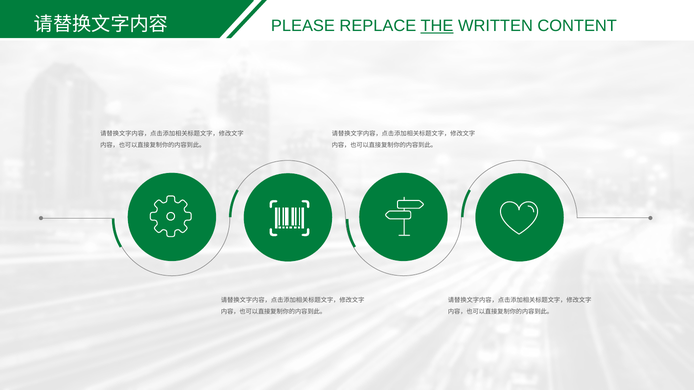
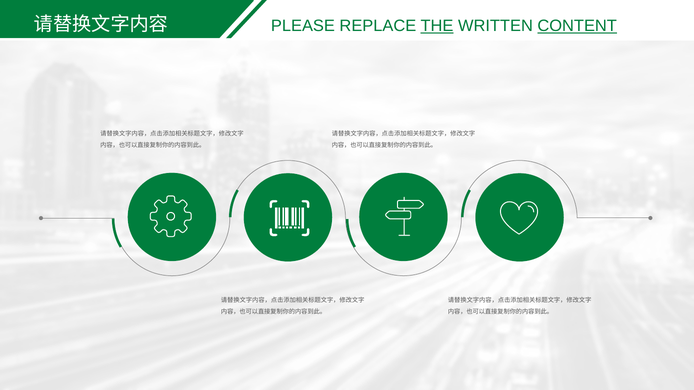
CONTENT underline: none -> present
